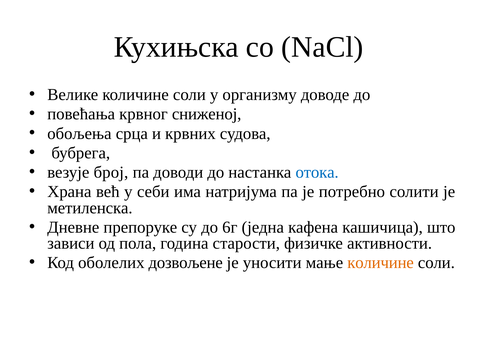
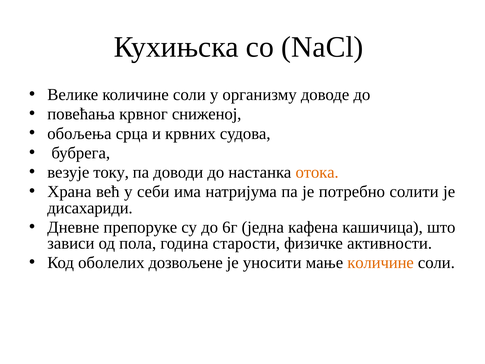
број: број -> току
отока colour: blue -> orange
метиленска: метиленска -> дисахариди
